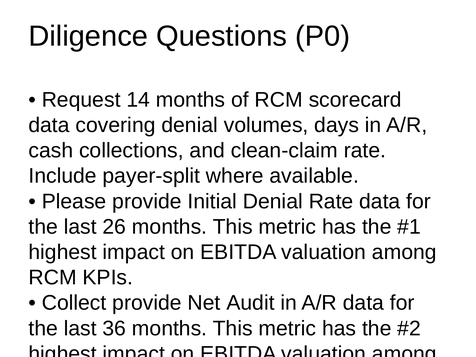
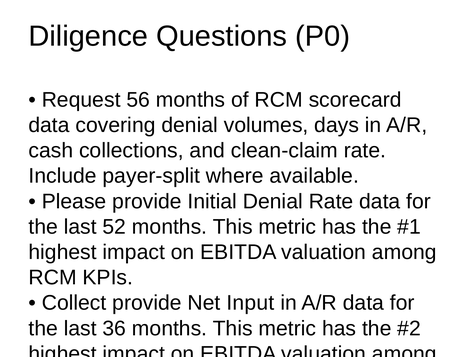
14: 14 -> 56
26: 26 -> 52
Audit: Audit -> Input
